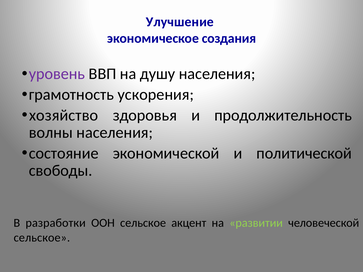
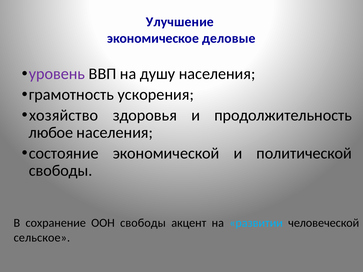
создания: создания -> деловые
волны: волны -> любое
разработки: разработки -> сохранение
ООН сельское: сельское -> свободы
развитии colour: light green -> light blue
